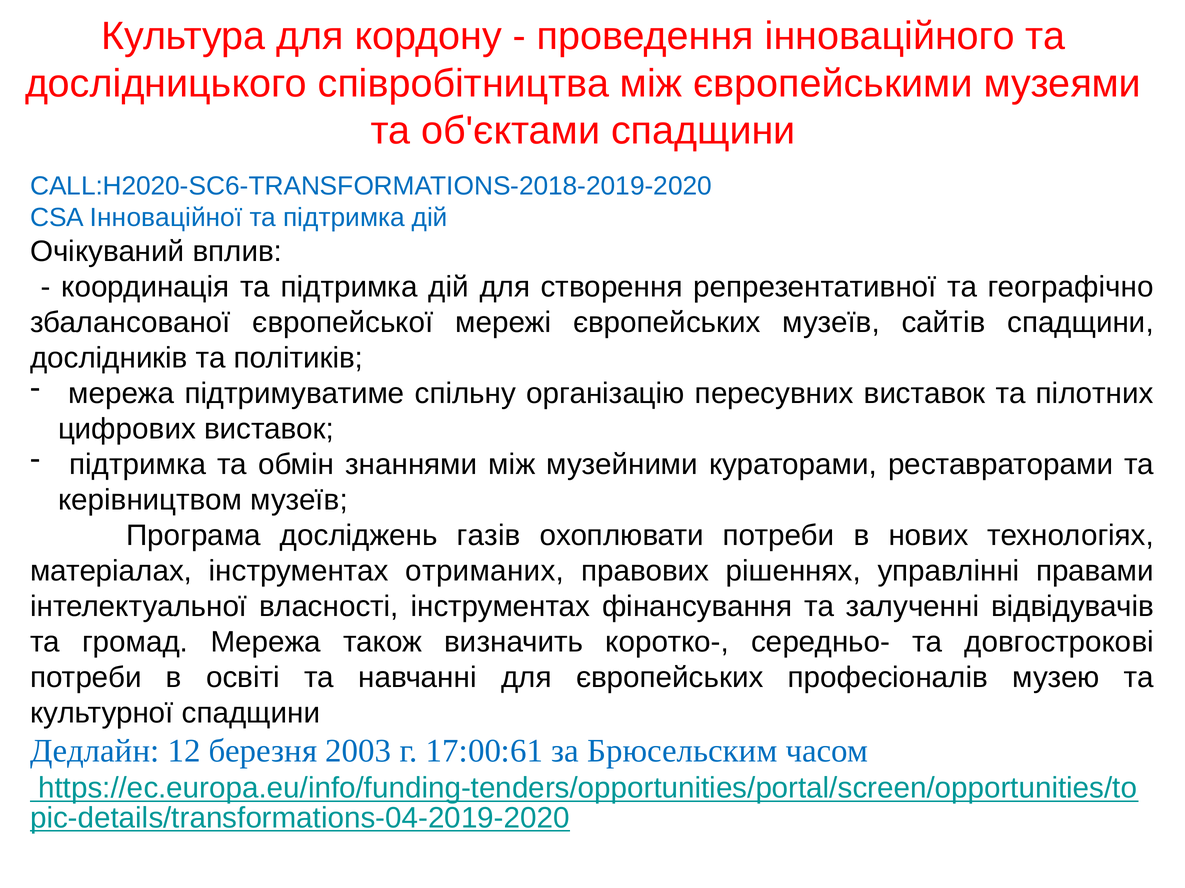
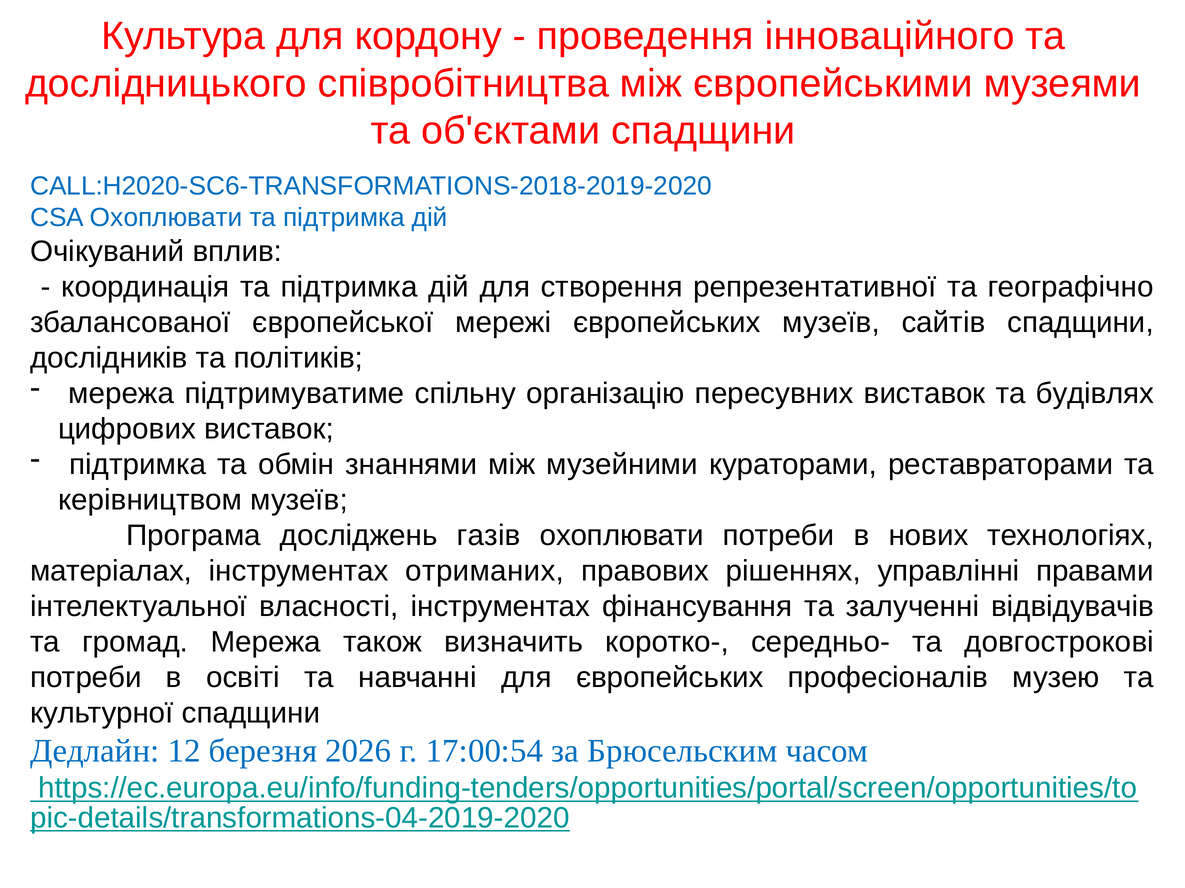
CSA Інноваційної: Інноваційної -> Охоплювати
пілотних: пілотних -> будівлях
2003: 2003 -> 2026
17:00:61: 17:00:61 -> 17:00:54
